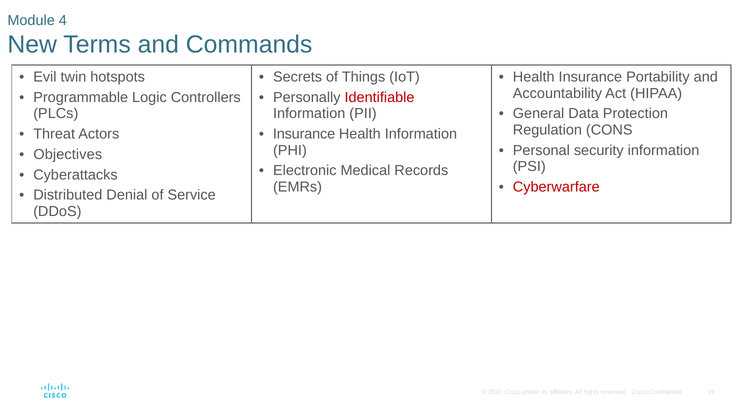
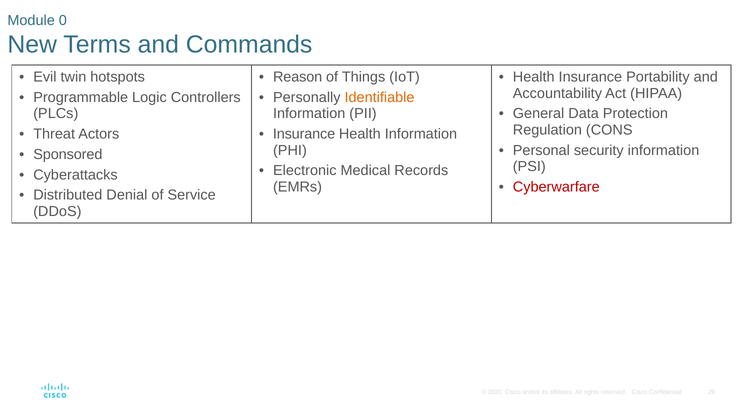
4: 4 -> 0
Secrets: Secrets -> Reason
Identifiable colour: red -> orange
Objectives: Objectives -> Sponsored
